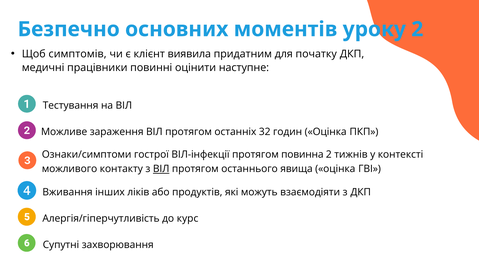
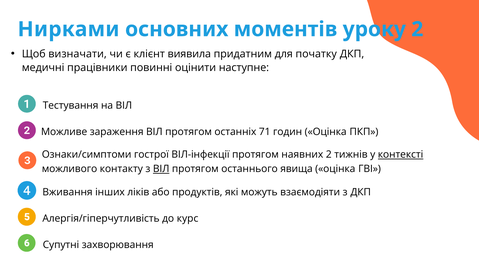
Безпечно: Безпечно -> Нирками
симптомів: симптомів -> визначати
32: 32 -> 71
повинна: повинна -> наявних
контексті underline: none -> present
